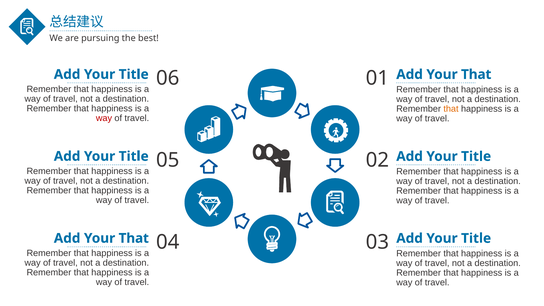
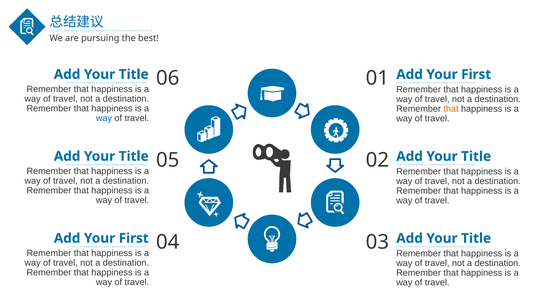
That at (476, 74): That -> First
way at (104, 118) colour: red -> blue
That at (134, 238): That -> First
